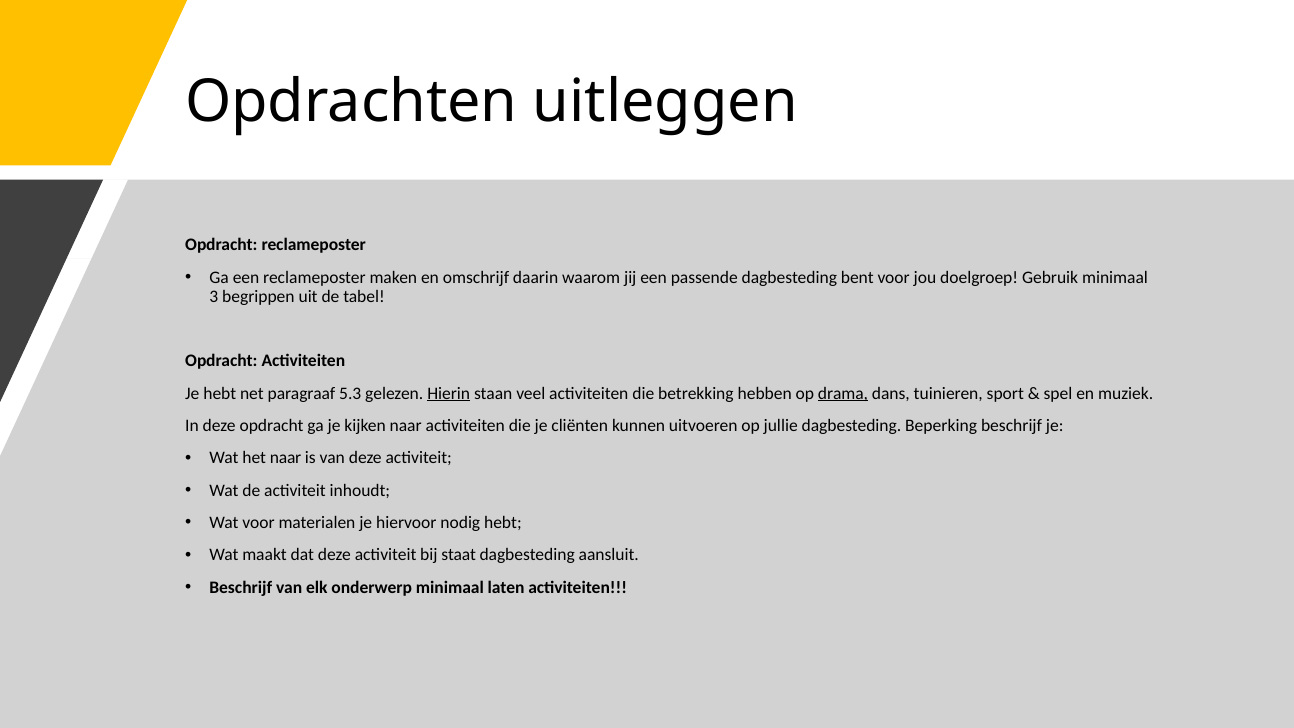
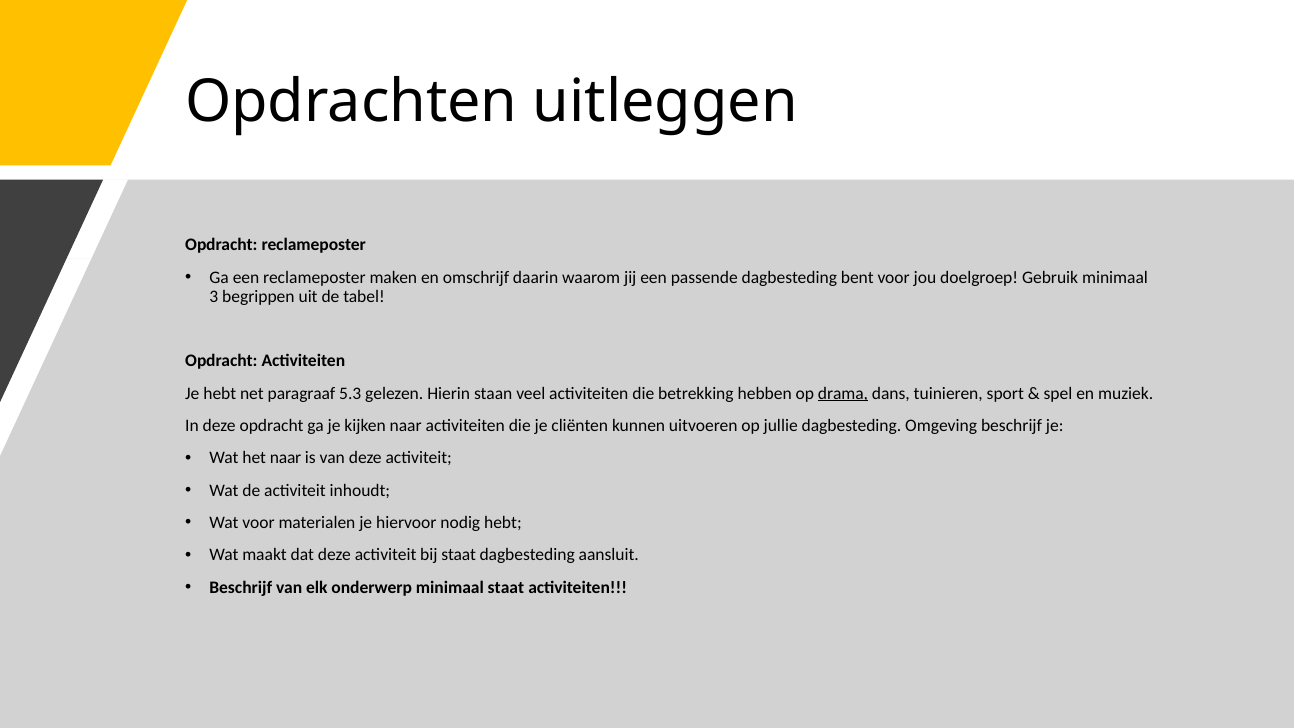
Hierin underline: present -> none
Beperking: Beperking -> Omgeving
minimaal laten: laten -> staat
